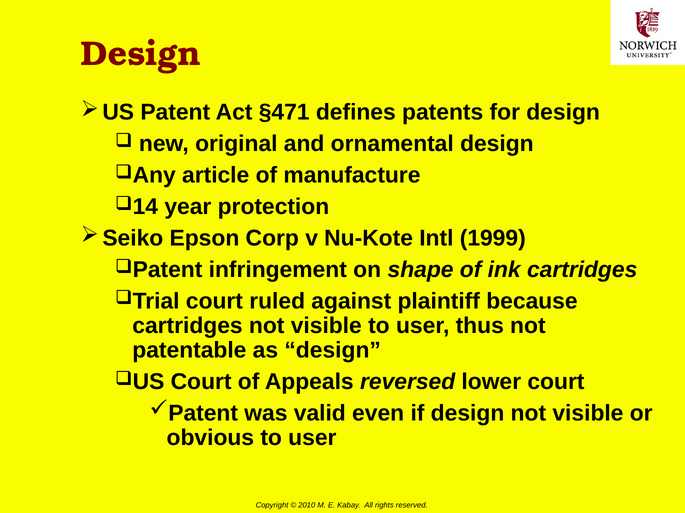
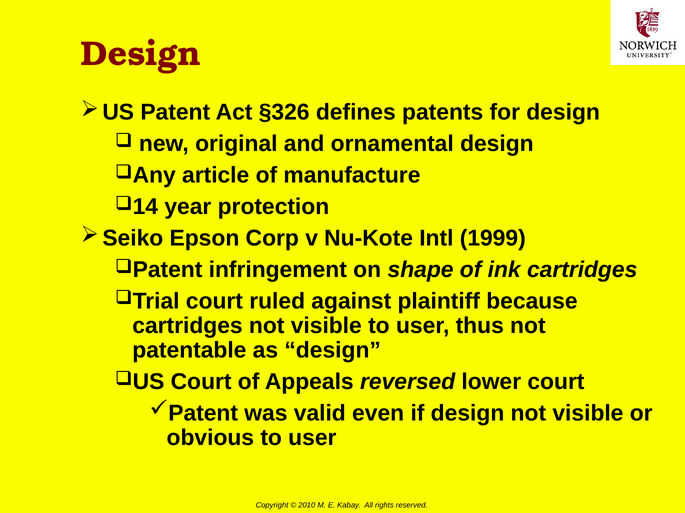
§471: §471 -> §326
